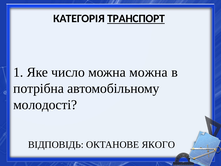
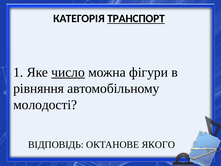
число underline: none -> present
можна можна: можна -> фігури
потрібна: потрібна -> рівняння
